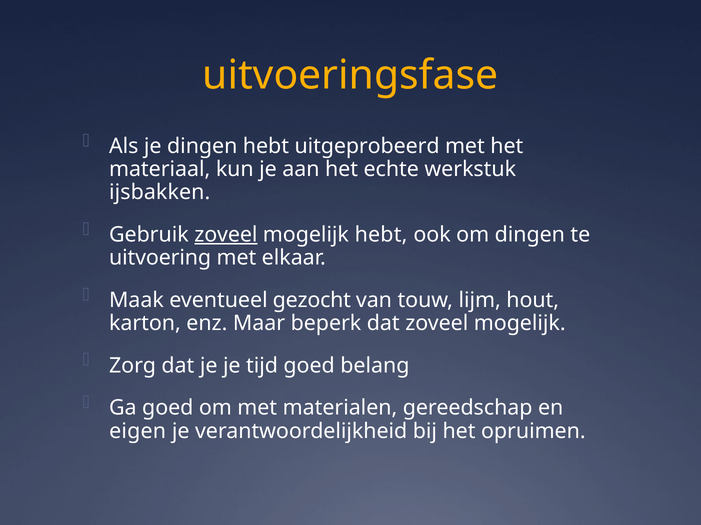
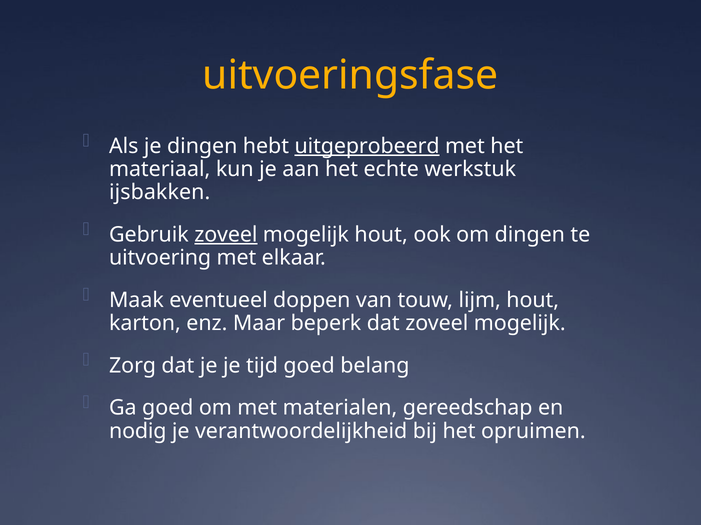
uitgeprobeerd underline: none -> present
mogelijk hebt: hebt -> hout
gezocht: gezocht -> doppen
eigen: eigen -> nodig
